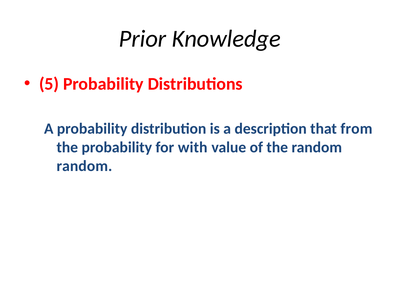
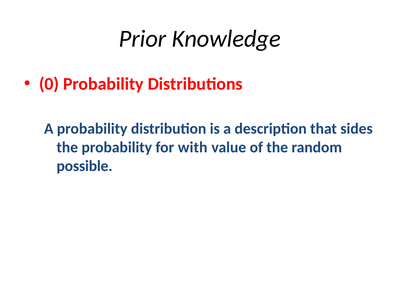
5: 5 -> 0
from: from -> sides
random at (84, 166): random -> possible
